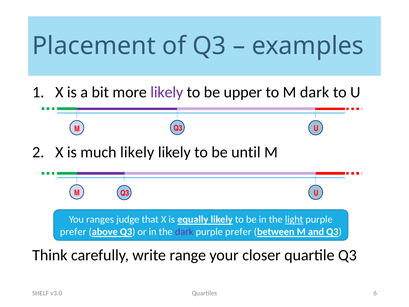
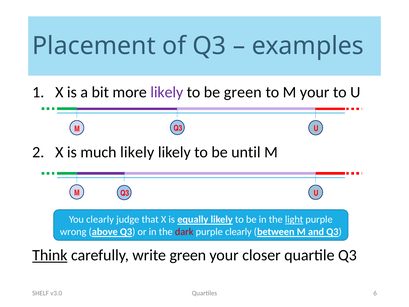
be upper: upper -> green
M dark: dark -> your
You ranges: ranges -> clearly
prefer at (73, 232): prefer -> wrong
dark at (184, 232) colour: purple -> red
prefer at (238, 232): prefer -> clearly
Think underline: none -> present
write range: range -> green
